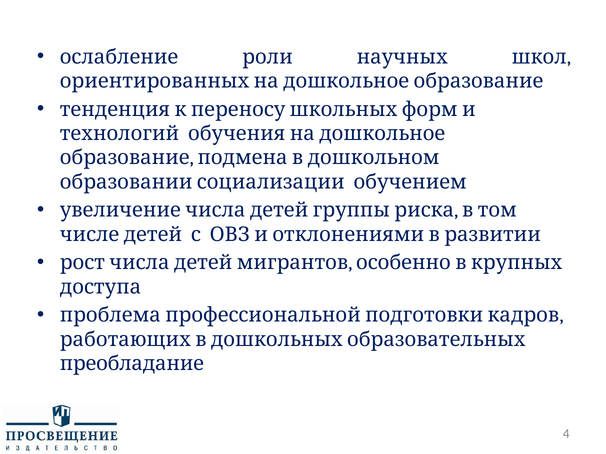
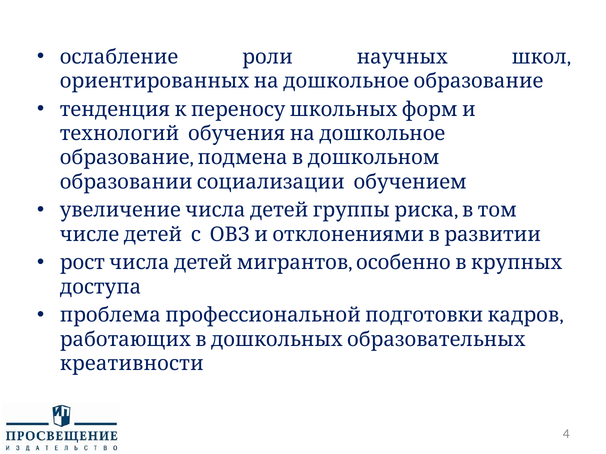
преобладание: преобладание -> креативности
